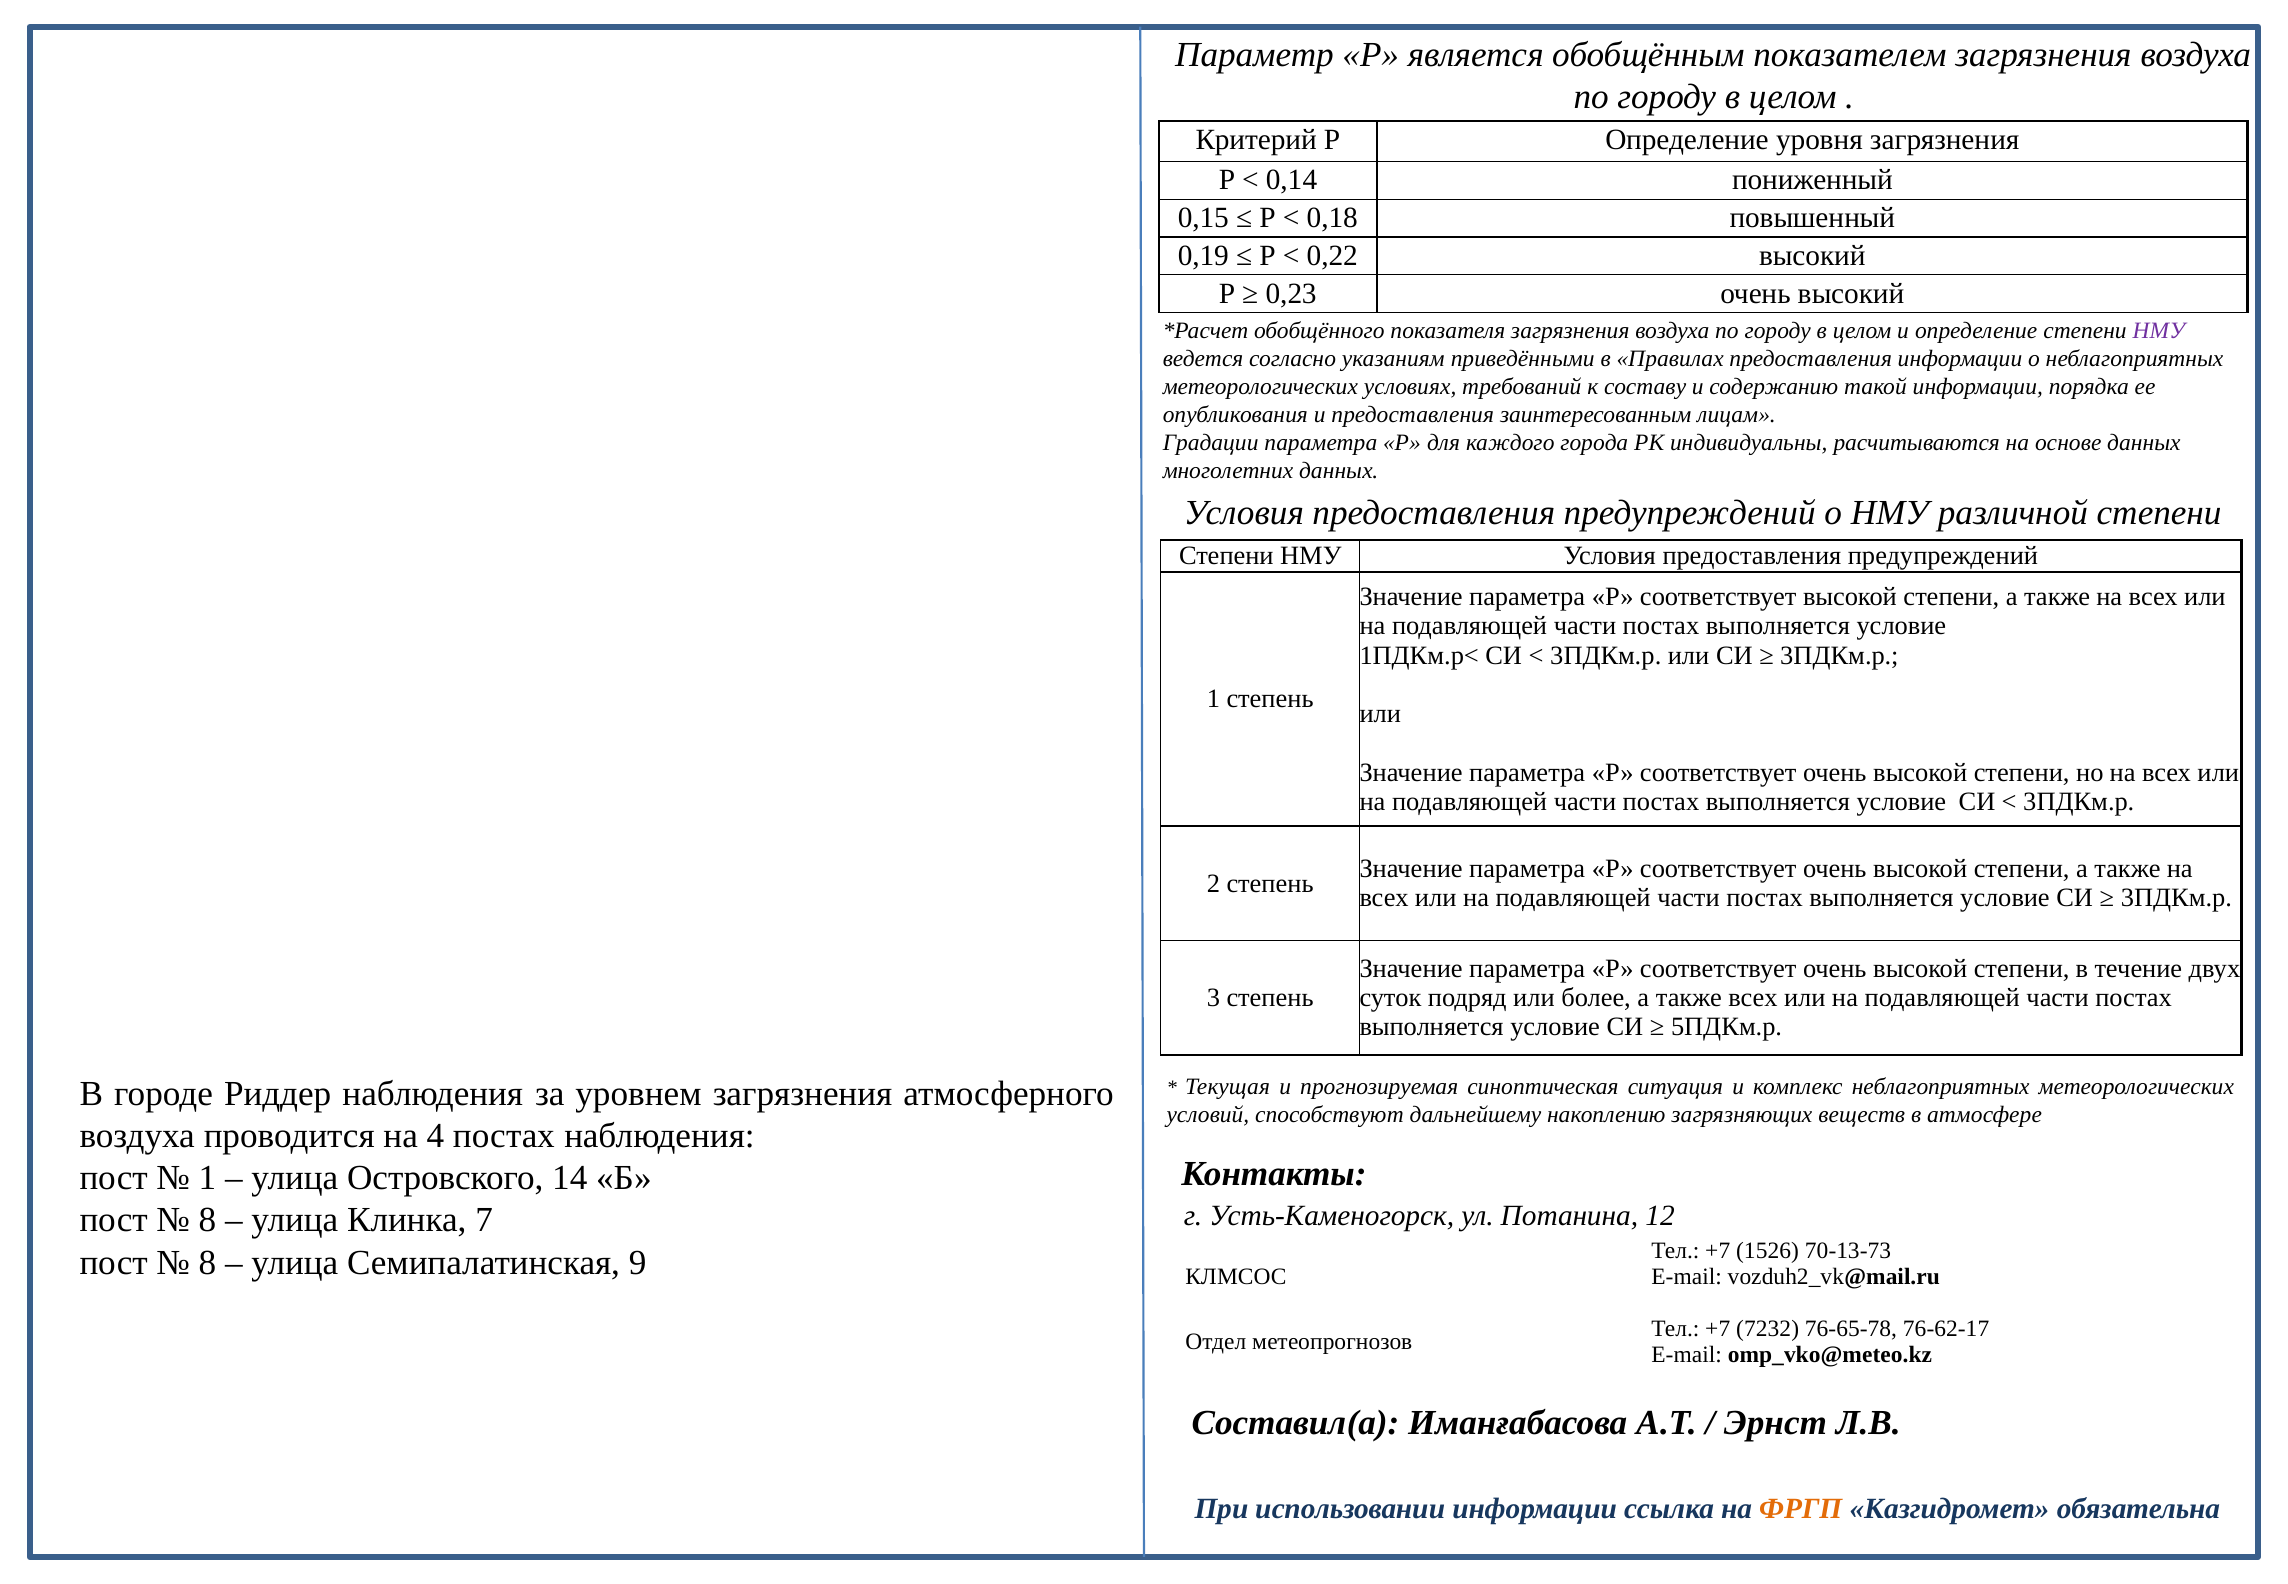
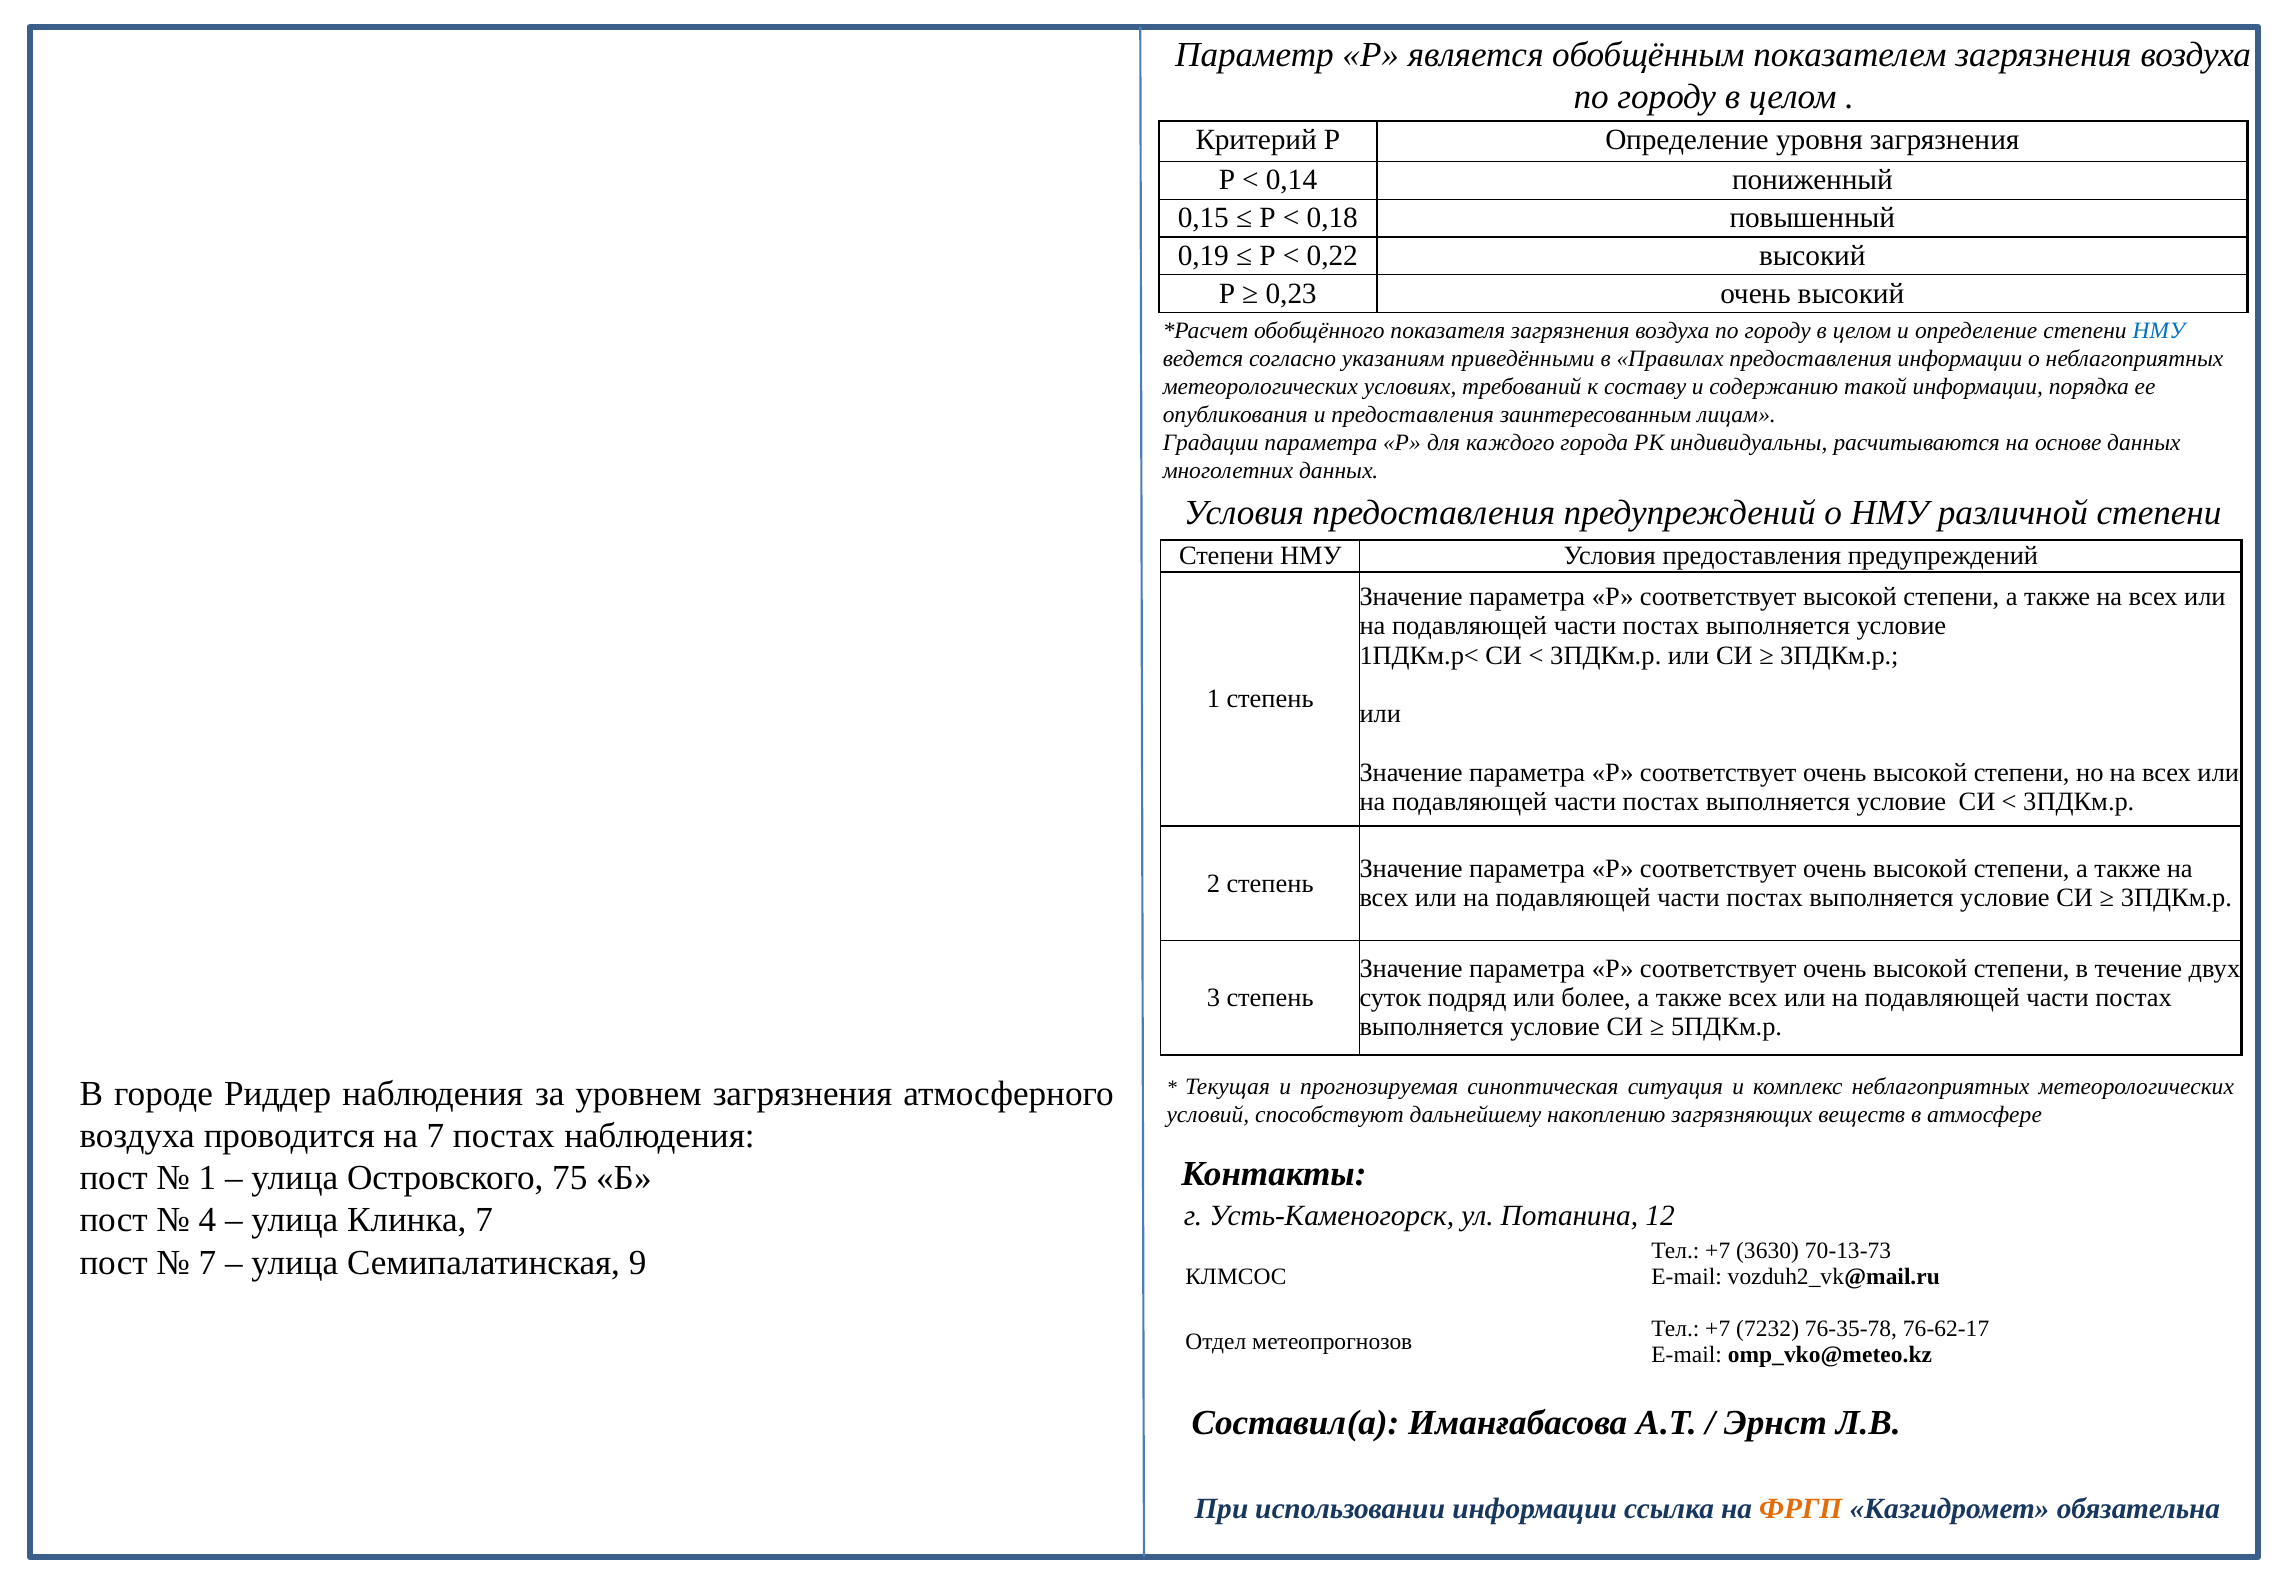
НМУ at (2159, 331) colour: purple -> blue
на 4: 4 -> 7
14: 14 -> 75
8 at (207, 1220): 8 -> 4
1526: 1526 -> 3630
8 at (207, 1262): 8 -> 7
76-65-78: 76-65-78 -> 76-35-78
